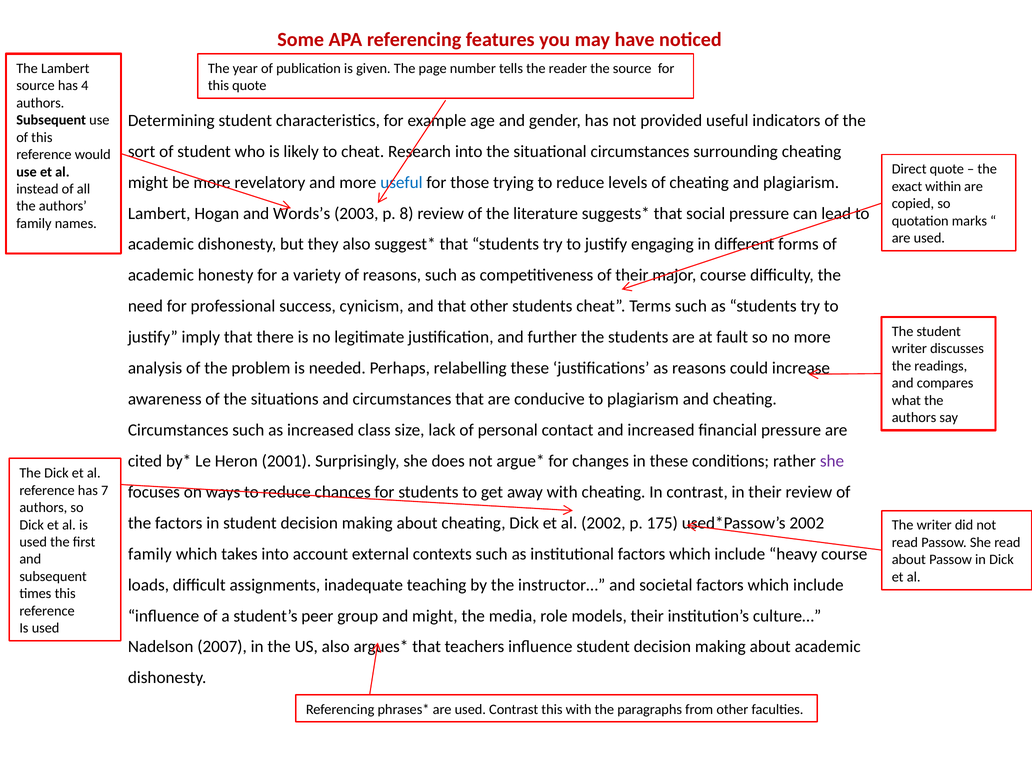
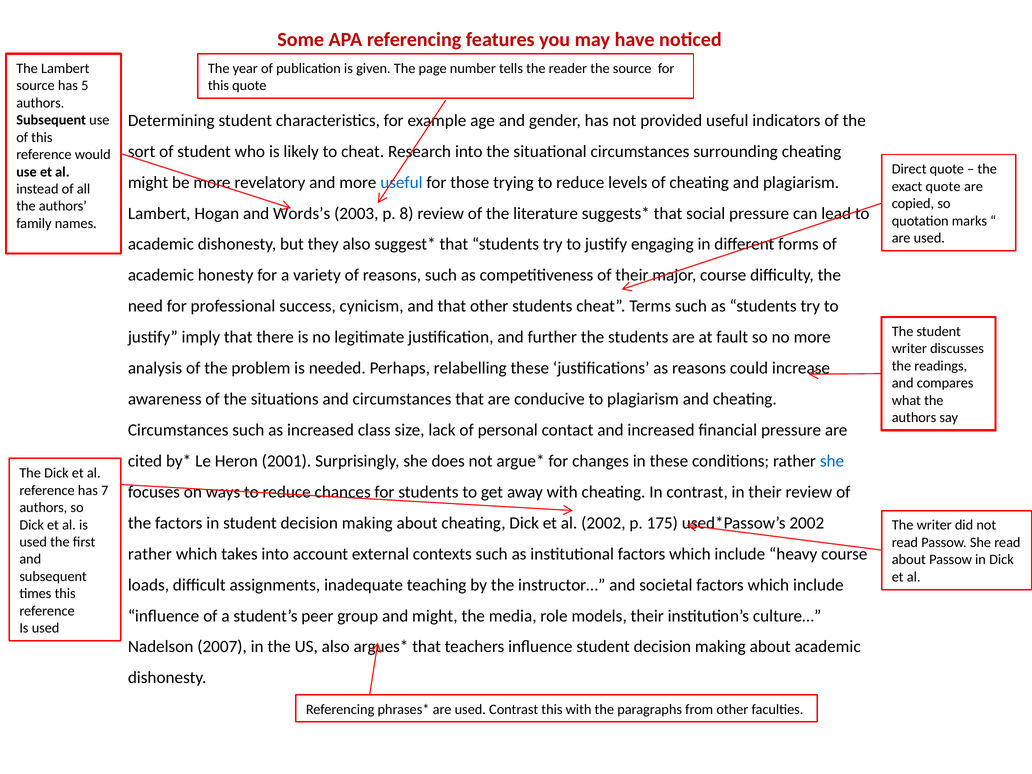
4: 4 -> 5
exact within: within -> quote
she at (832, 461) colour: purple -> blue
family at (150, 554): family -> rather
